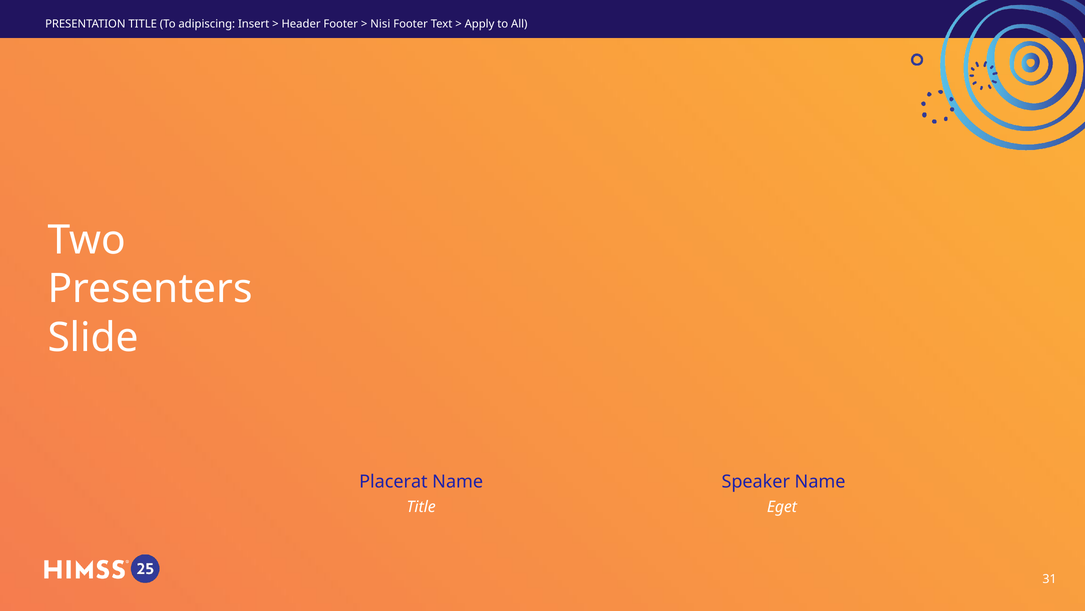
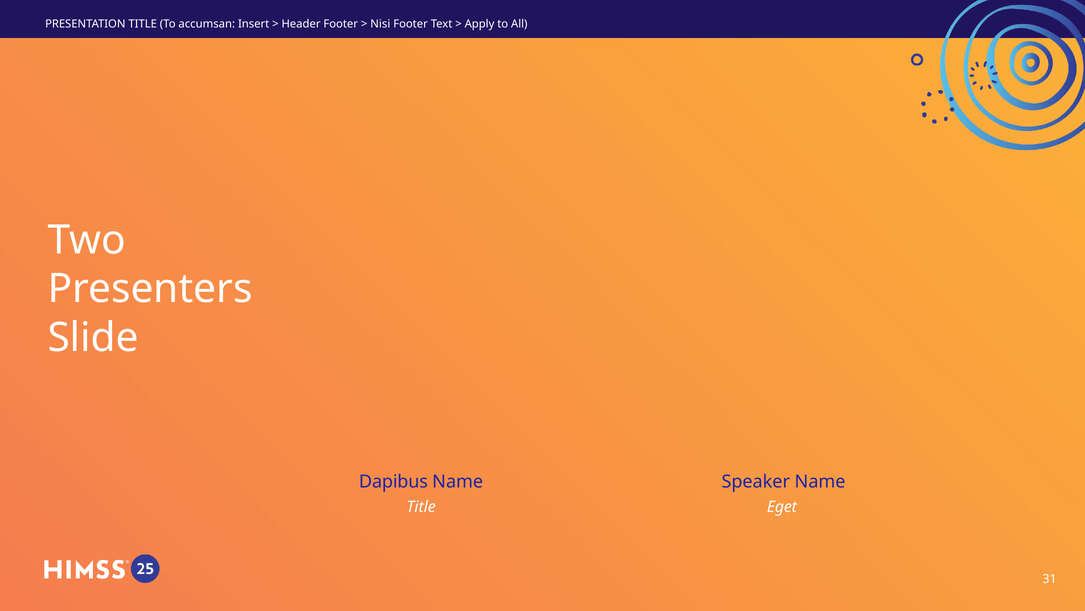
adipiscing: adipiscing -> accumsan
Placerat: Placerat -> Dapibus
